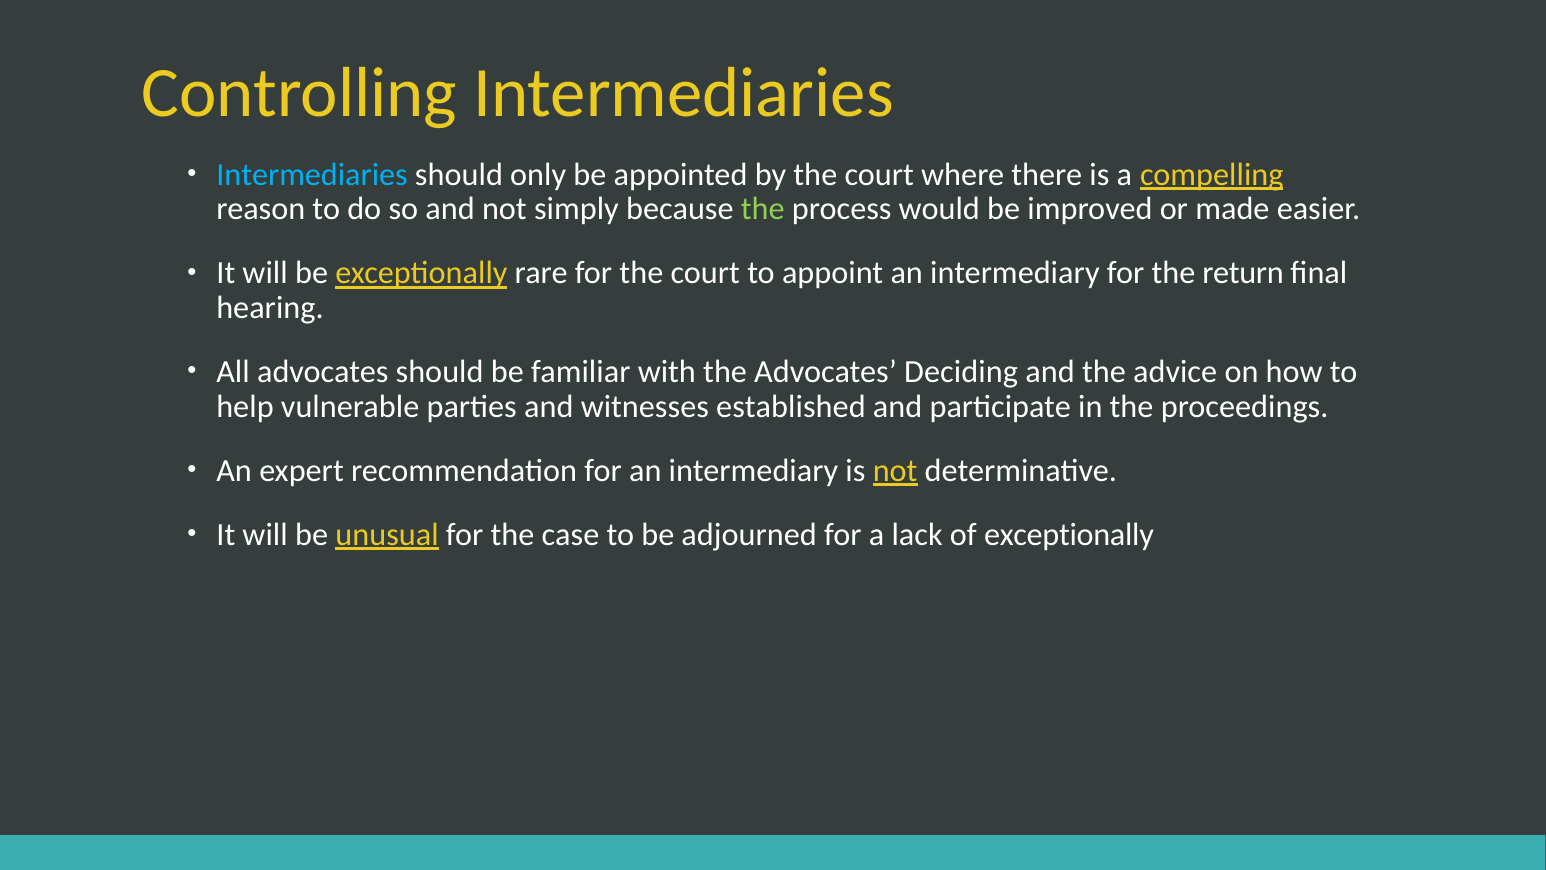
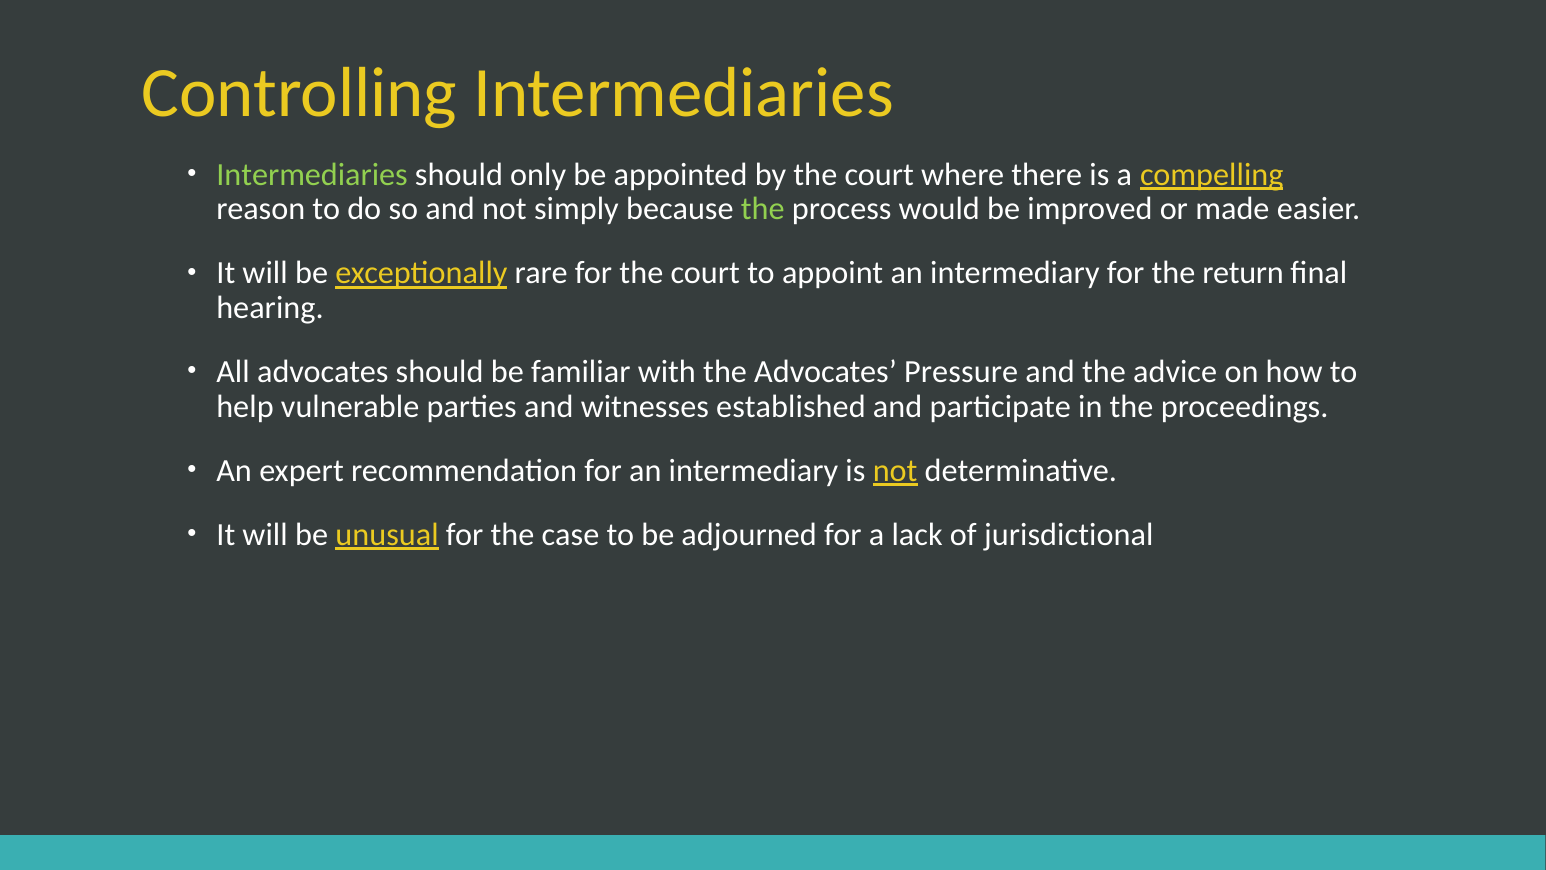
Intermediaries at (312, 174) colour: light blue -> light green
Deciding: Deciding -> Pressure
of exceptionally: exceptionally -> jurisdictional
